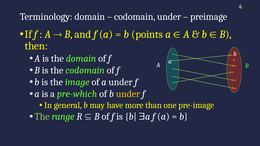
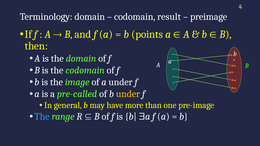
codomain under: under -> result
pre-which: pre-which -> pre-called
The at (42, 117) colour: light green -> light blue
